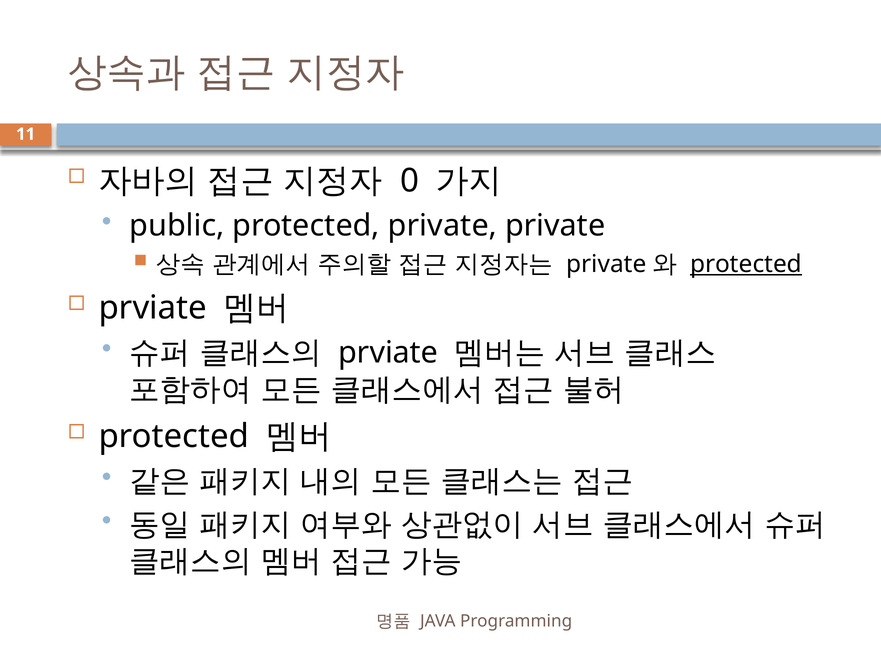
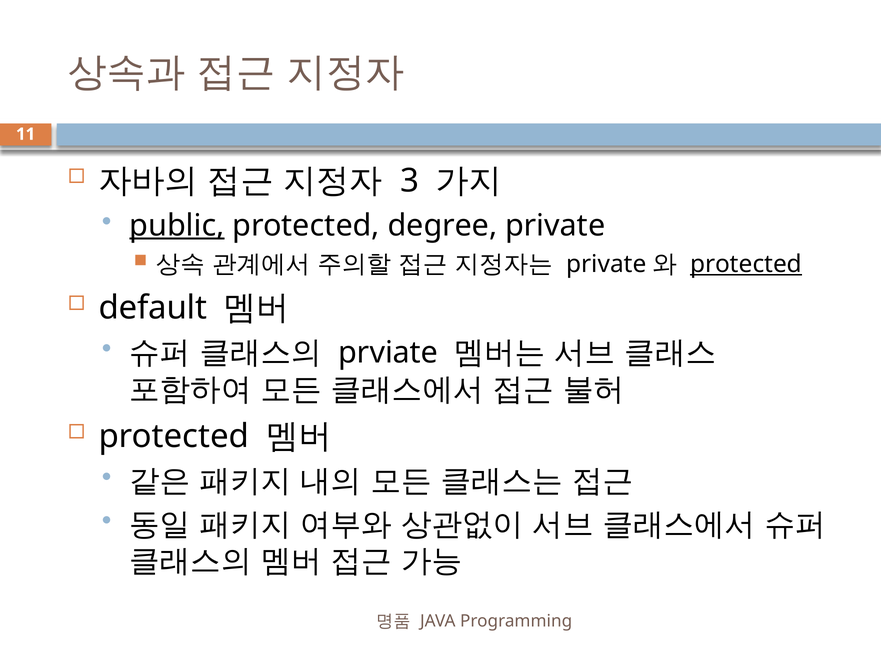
0: 0 -> 3
public underline: none -> present
protected private: private -> degree
prviate at (153, 308): prviate -> default
